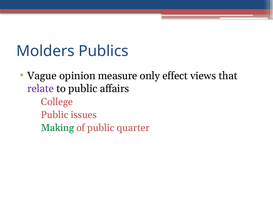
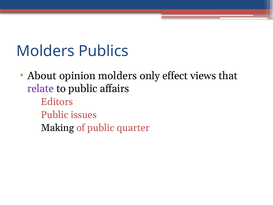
Vague: Vague -> About
opinion measure: measure -> molders
College: College -> Editors
Making colour: green -> black
